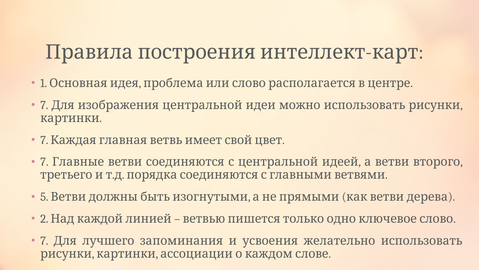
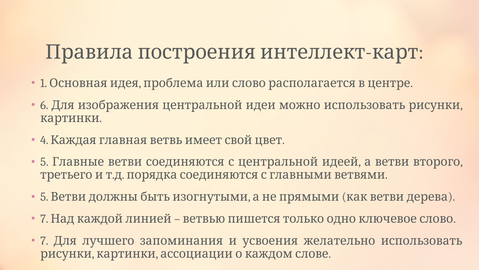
7 at (44, 105): 7 -> 6
7 at (44, 140): 7 -> 4
7 at (44, 162): 7 -> 5
2 at (44, 218): 2 -> 7
